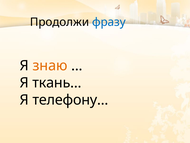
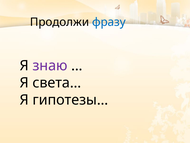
знаю colour: orange -> purple
ткань…: ткань… -> света…
телефону…: телефону… -> гипотезы…
